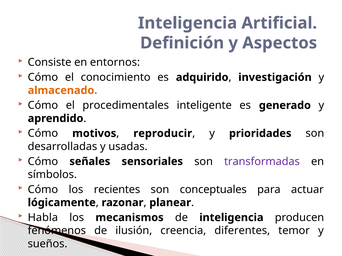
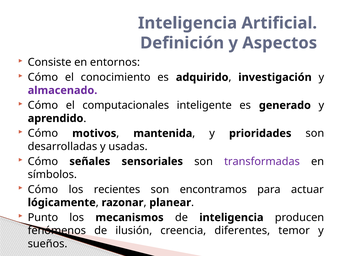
almacenado colour: orange -> purple
procedimentales: procedimentales -> computacionales
reproducir: reproducir -> mantenida
conceptuales: conceptuales -> encontramos
Habla: Habla -> Punto
